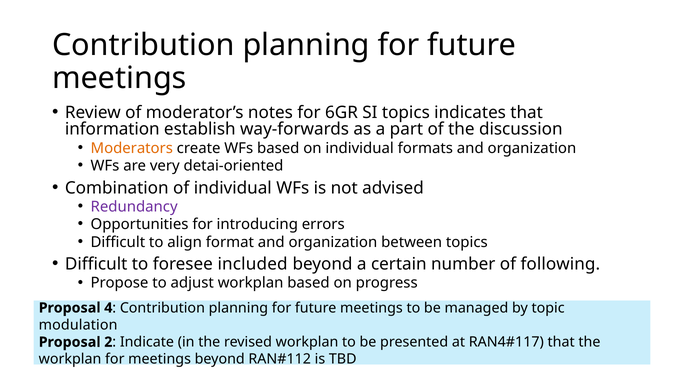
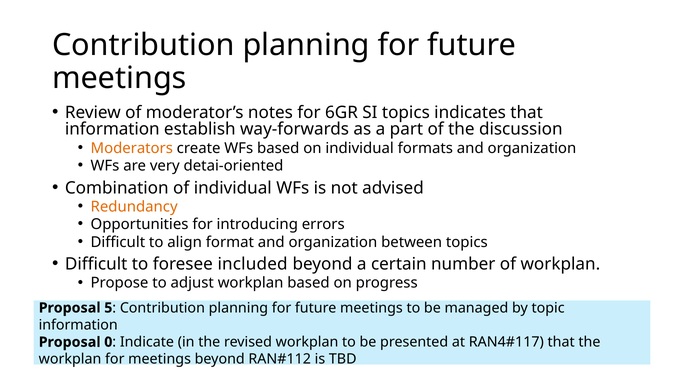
Redundancy colour: purple -> orange
of following: following -> workplan
4: 4 -> 5
modulation at (78, 325): modulation -> information
2: 2 -> 0
